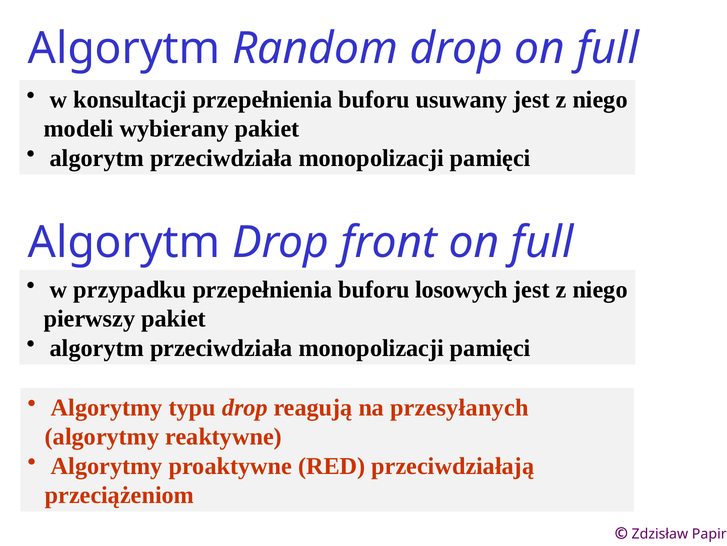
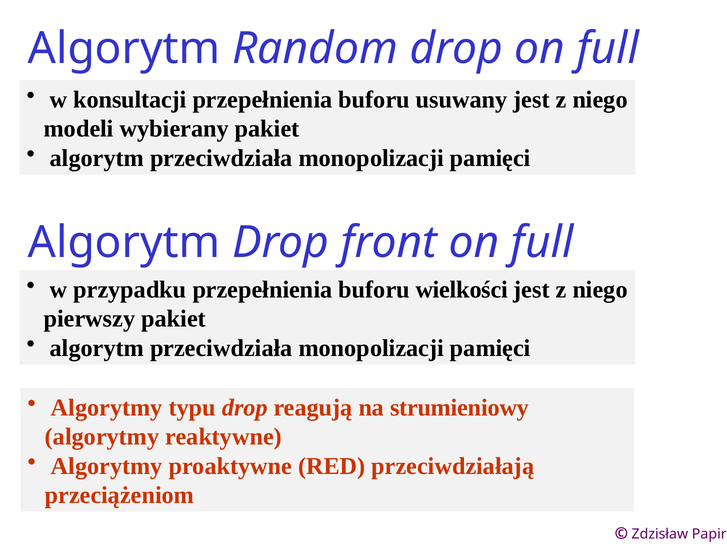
losowych: losowych -> wielkości
przesyłanych: przesyłanych -> strumieniowy
